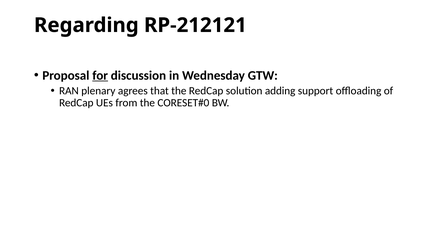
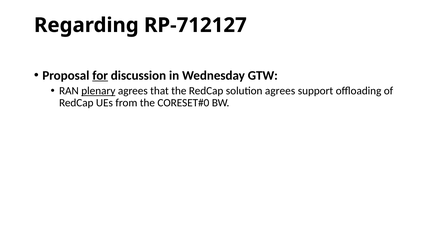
RP-212121: RP-212121 -> RP-712127
plenary underline: none -> present
solution adding: adding -> agrees
